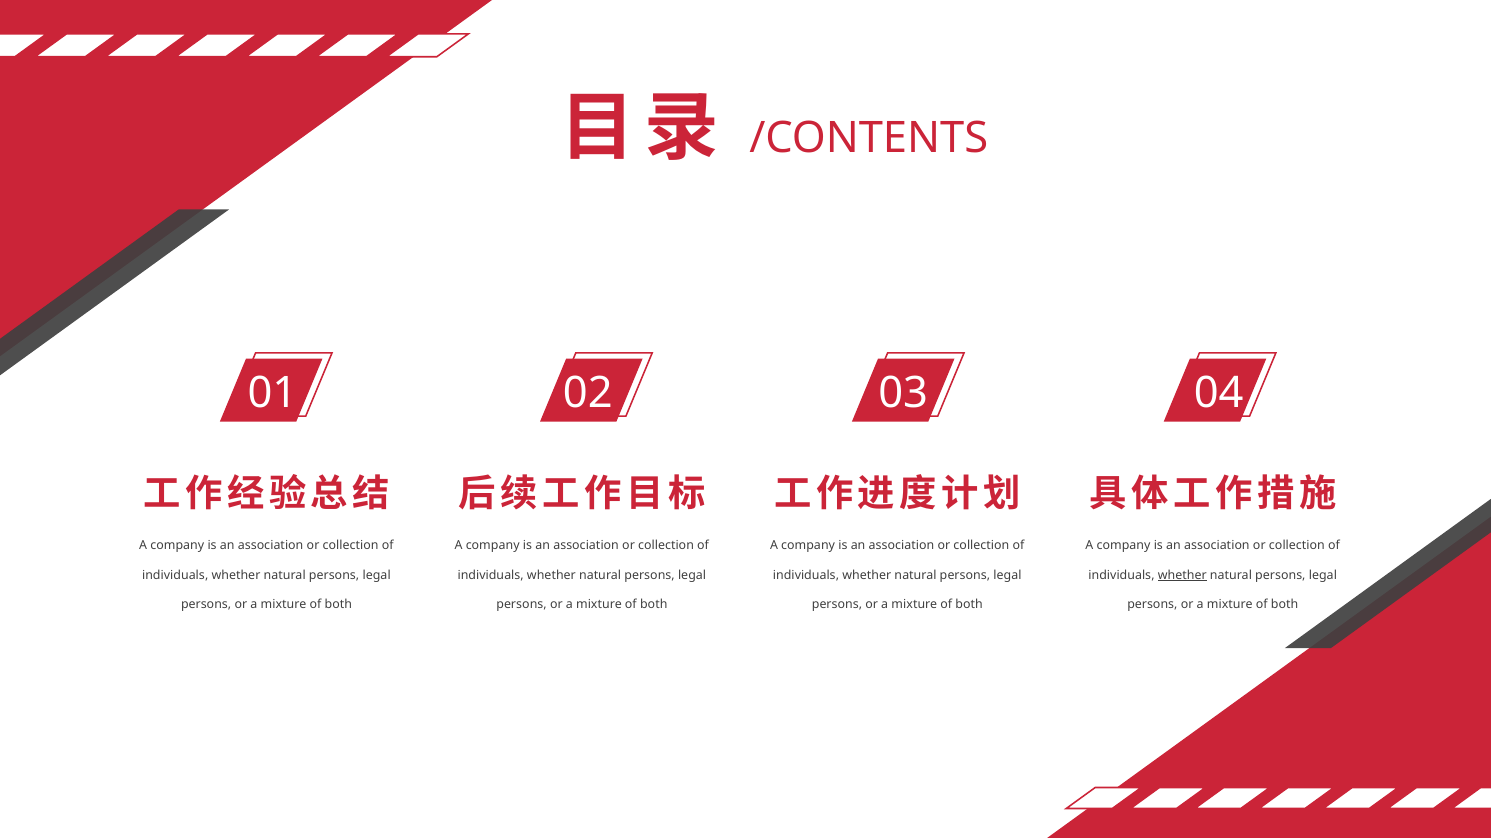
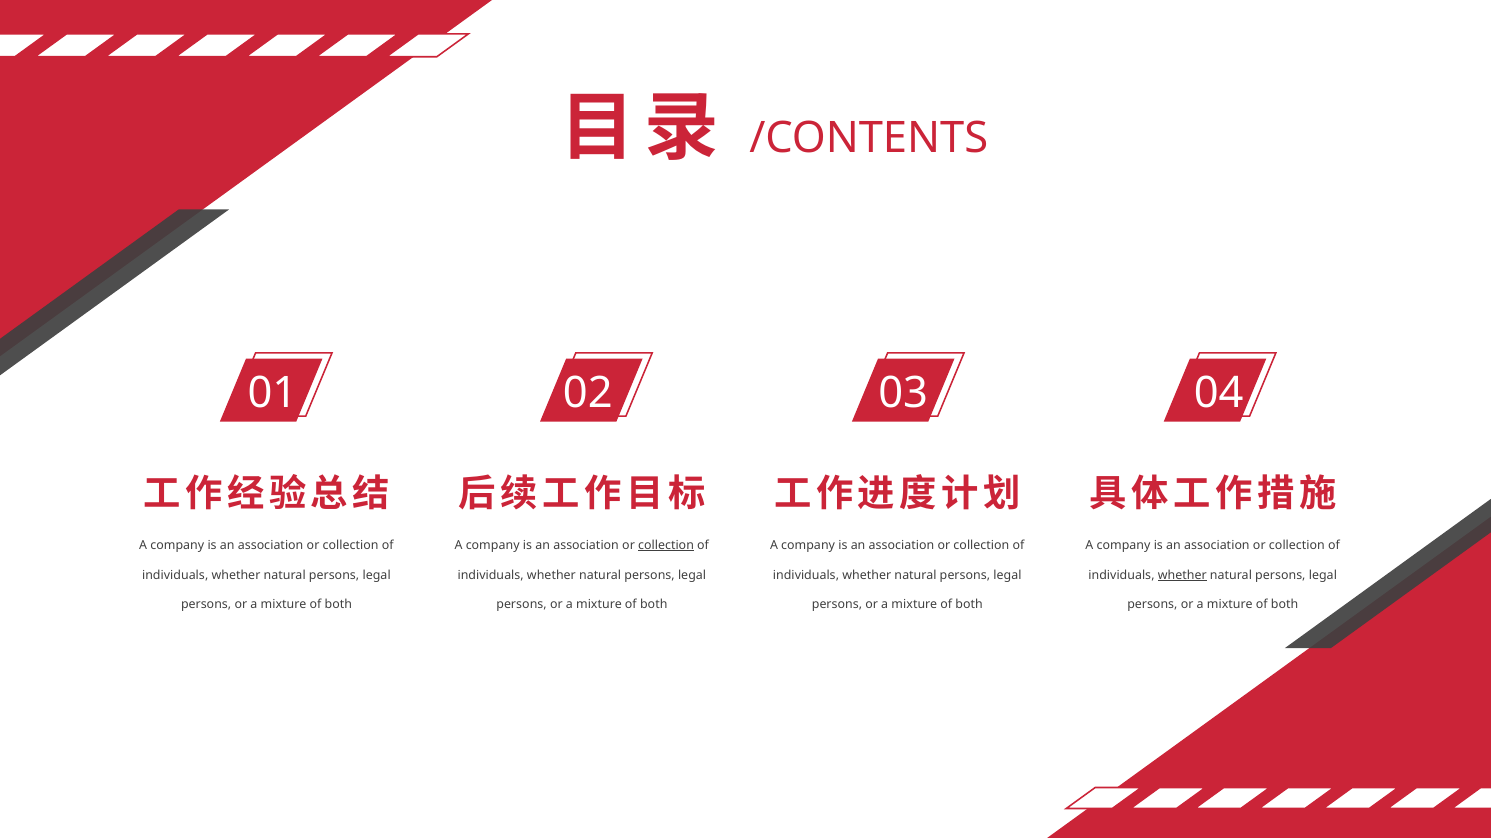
collection at (666, 546) underline: none -> present
